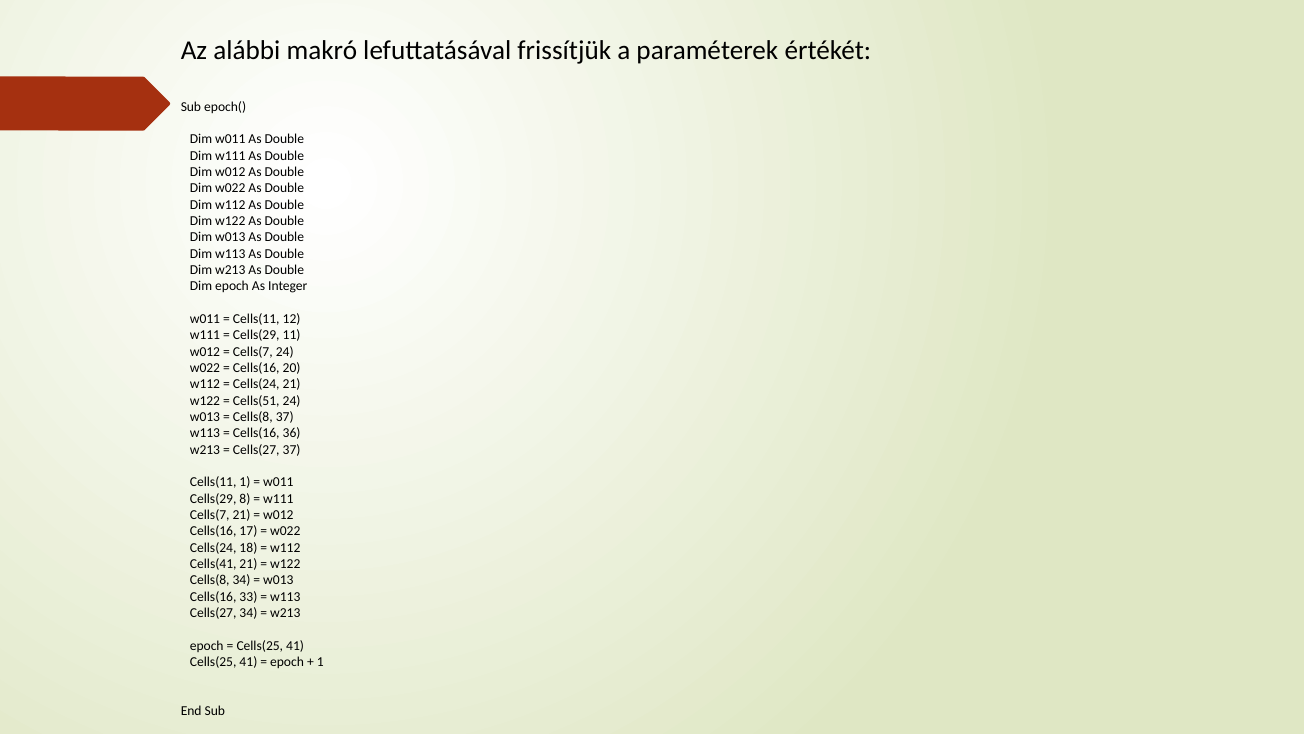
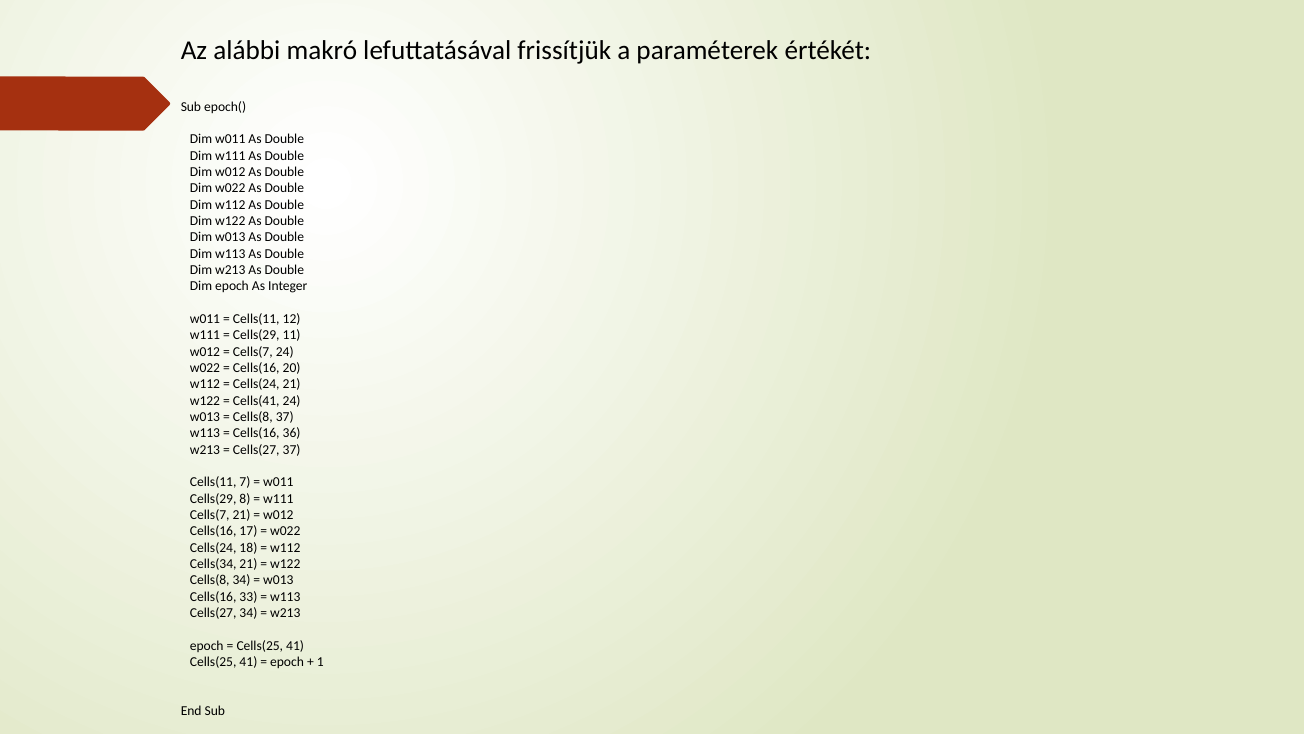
Cells(51: Cells(51 -> Cells(41
Cells(11 1: 1 -> 7
Cells(41: Cells(41 -> Cells(34
